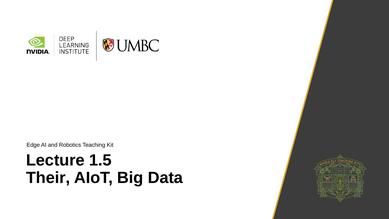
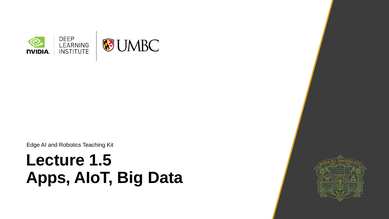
Their: Their -> Apps
